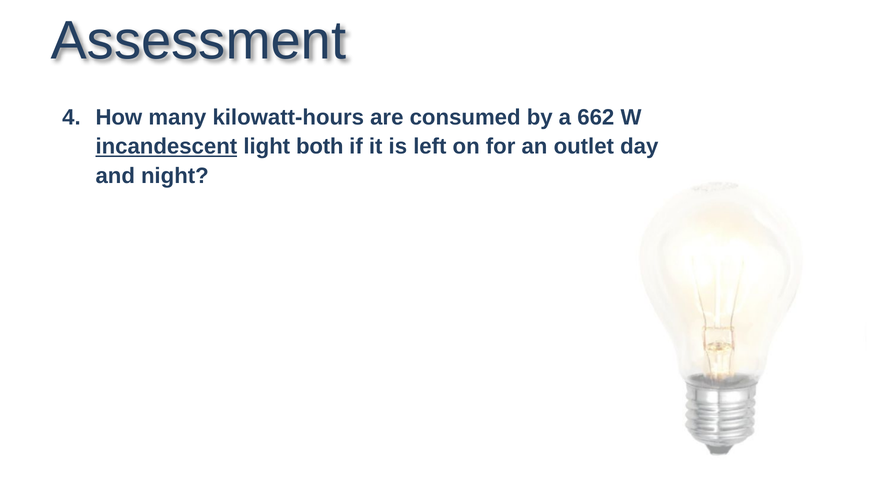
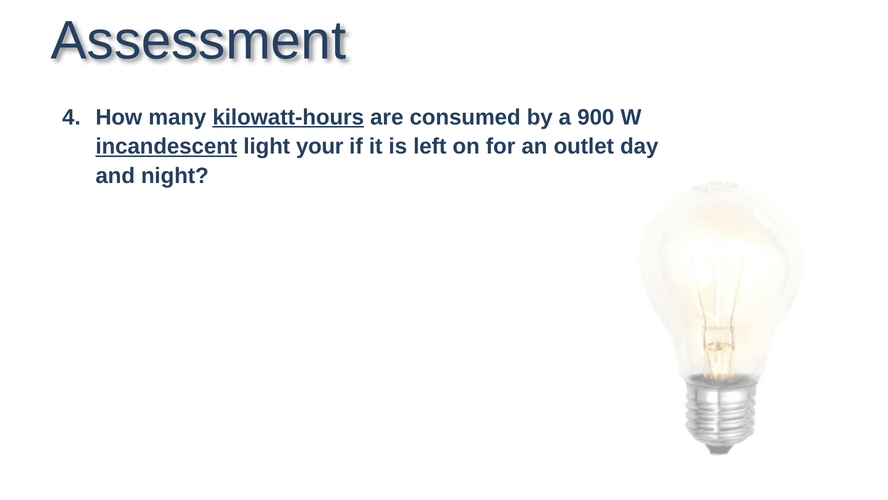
kilowatt-hours underline: none -> present
662: 662 -> 900
both: both -> your
